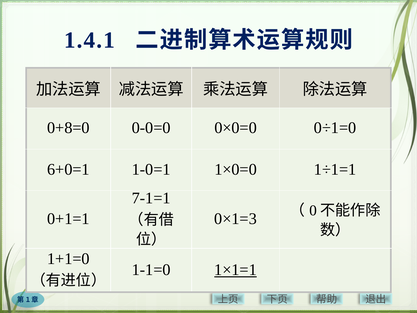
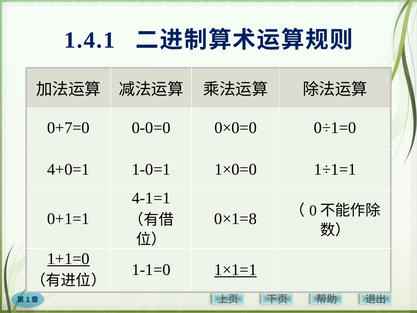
0+8=0: 0+8=0 -> 0+7=0
6+0=1: 6+0=1 -> 4+0=1
7-1=1: 7-1=1 -> 4-1=1
0×1=3: 0×1=3 -> 0×1=8
1+1=0 underline: none -> present
